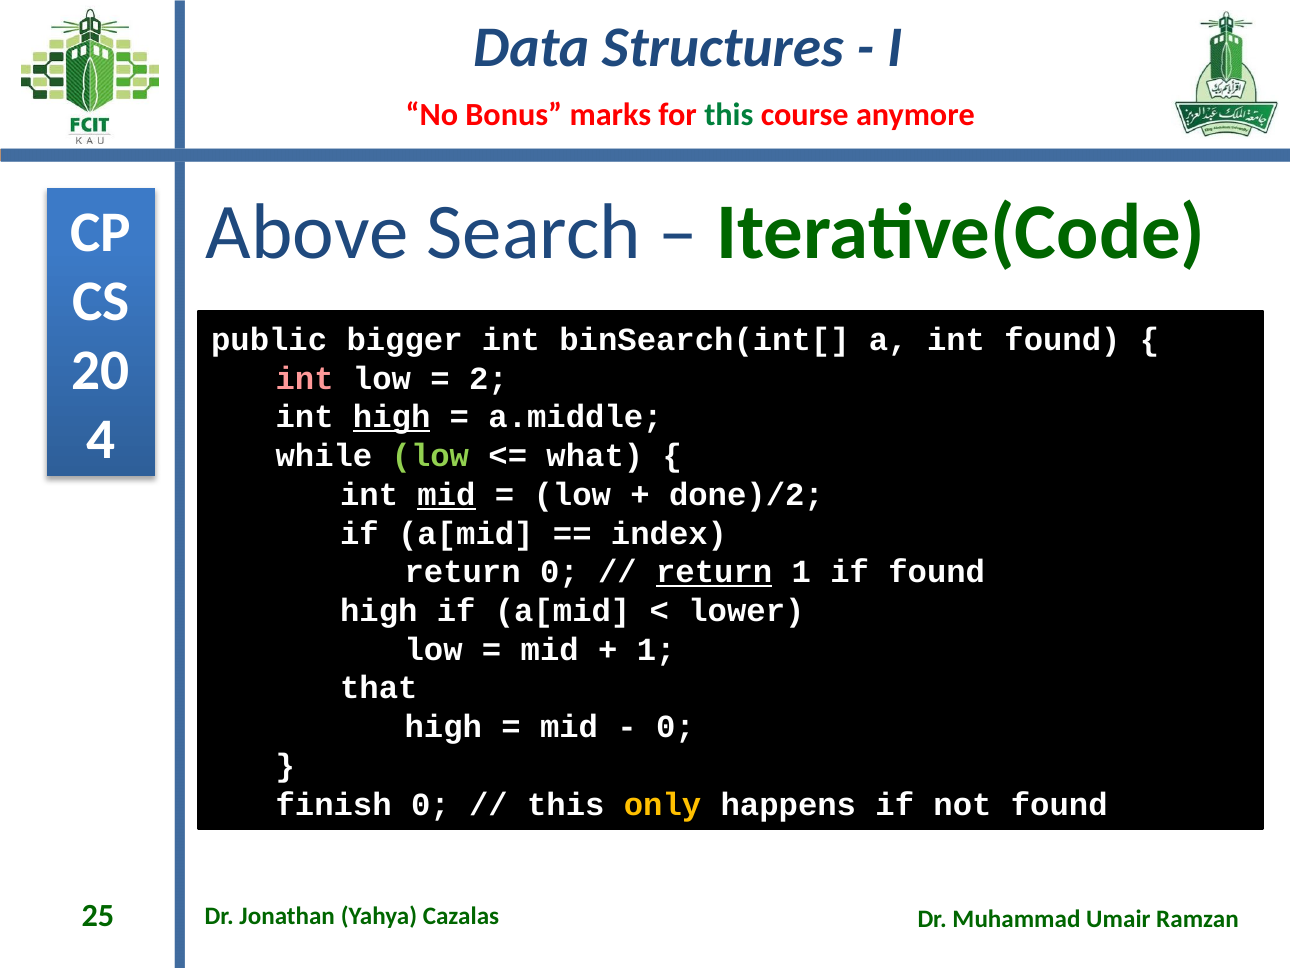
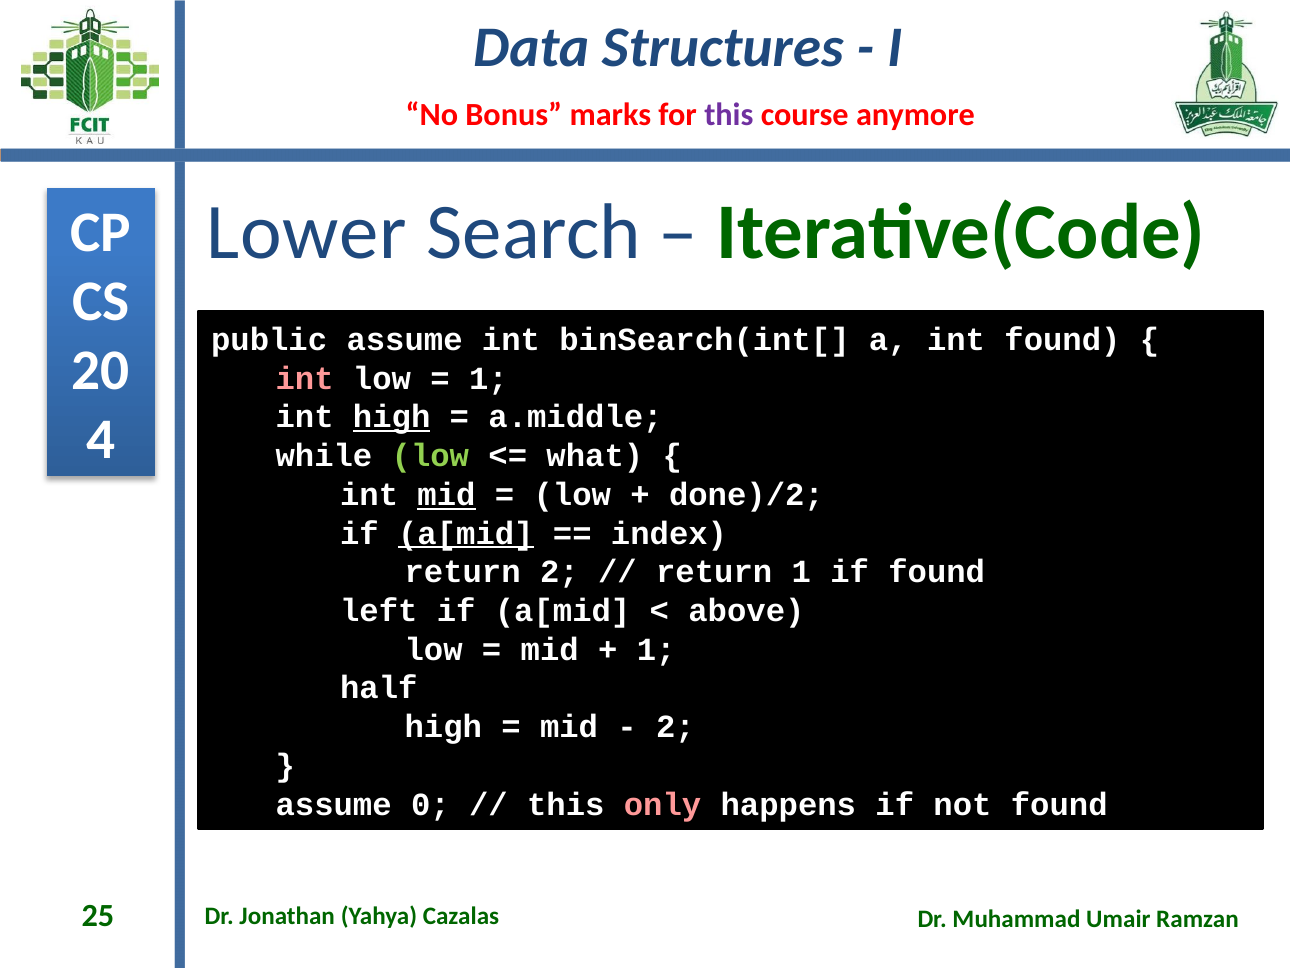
this at (729, 115) colour: green -> purple
Above: Above -> Lower
public bigger: bigger -> assume
2 at (488, 378): 2 -> 1
a[mid at (466, 533) underline: none -> present
return 0: 0 -> 2
return at (714, 572) underline: present -> none
high at (379, 611): high -> left
lower: lower -> above
that: that -> half
0 at (675, 727): 0 -> 2
finish at (334, 804): finish -> assume
only colour: yellow -> pink
